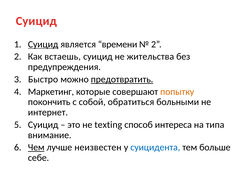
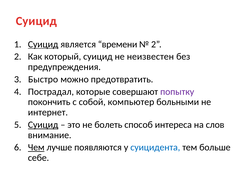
встаешь: встаешь -> который
жительства: жительства -> неизвестен
предотвратить underline: present -> none
Маркетинг: Маркетинг -> Пострадал
попытку colour: orange -> purple
обратиться: обратиться -> компьютер
Суицид at (43, 125) underline: none -> present
texting: texting -> болеть
типа: типа -> слов
неизвестен: неизвестен -> появляются
